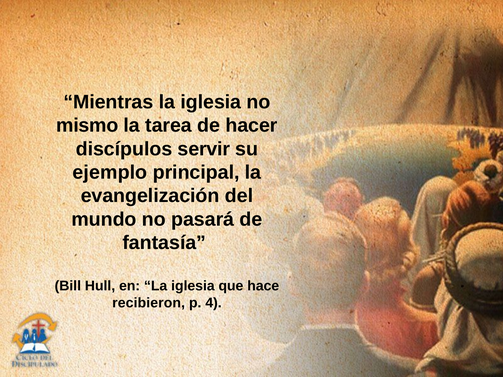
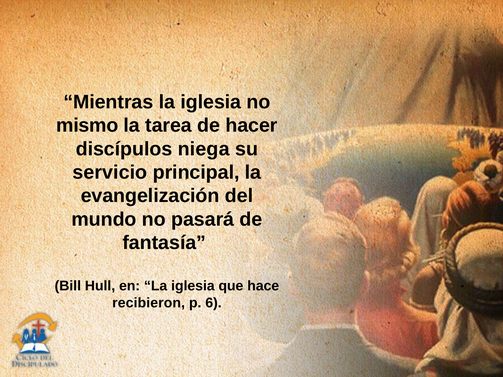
servir: servir -> niega
ejemplo: ejemplo -> servicio
4: 4 -> 6
